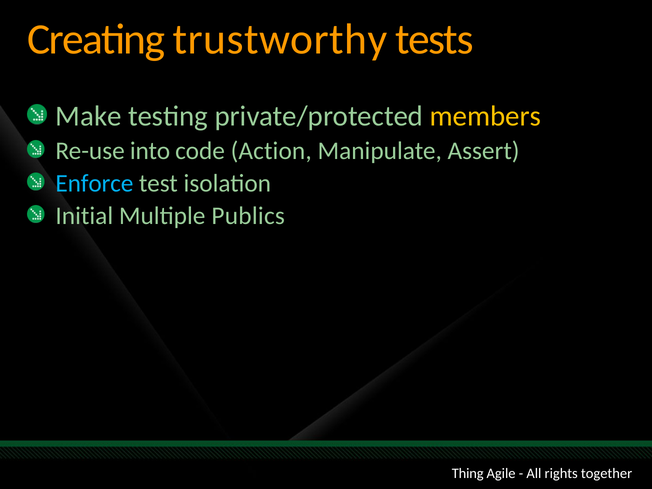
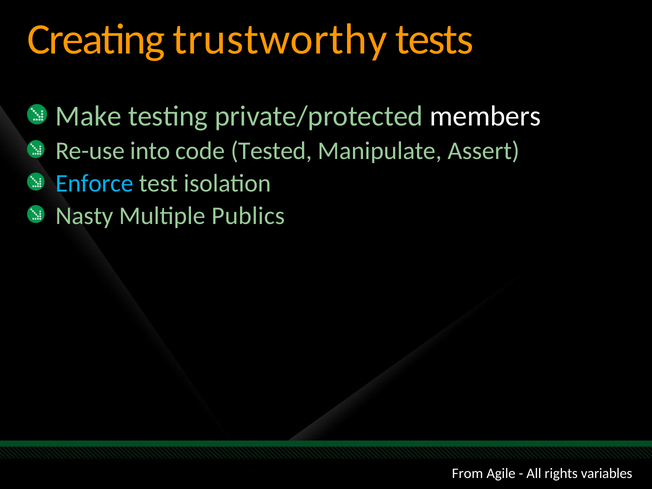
members colour: yellow -> white
Action: Action -> Tested
Initial: Initial -> Nasty
Thing: Thing -> From
together: together -> variables
